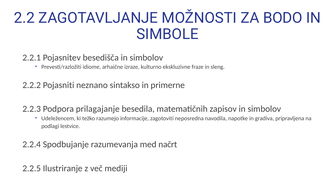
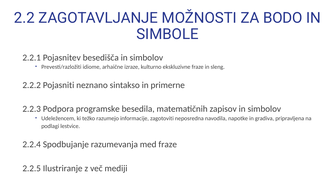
prilagajanje: prilagajanje -> programske
med načrt: načrt -> fraze
